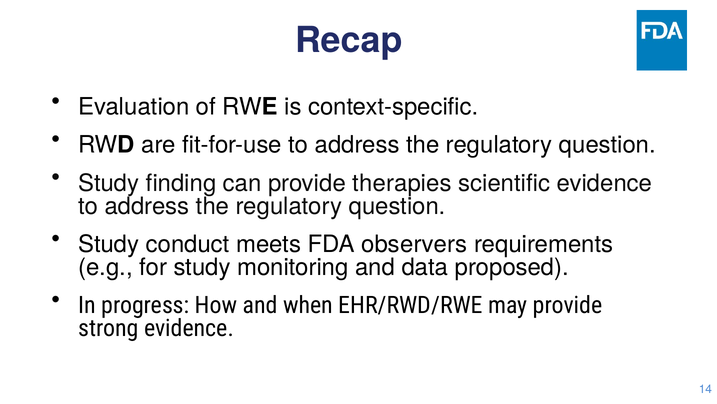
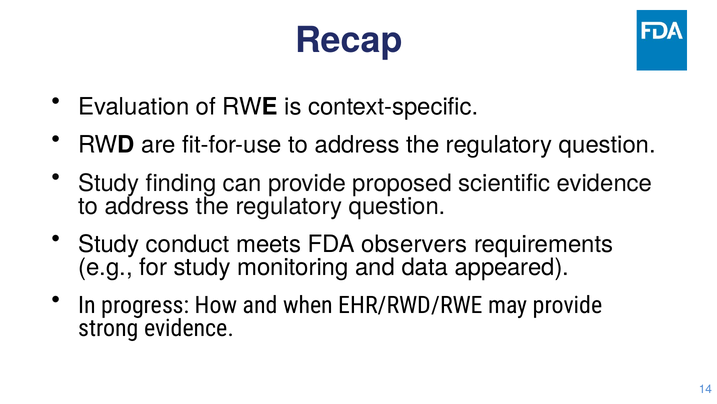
therapies: therapies -> proposed
proposed: proposed -> appeared
